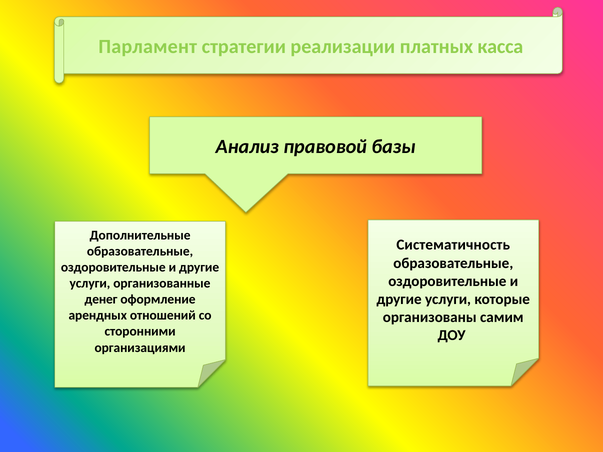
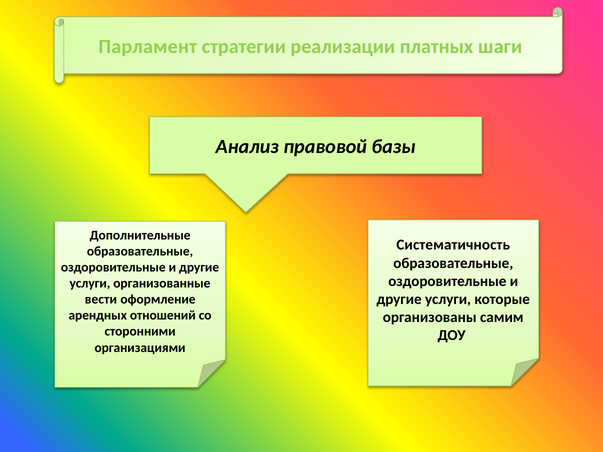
касса: касса -> шаги
денег: денег -> вести
